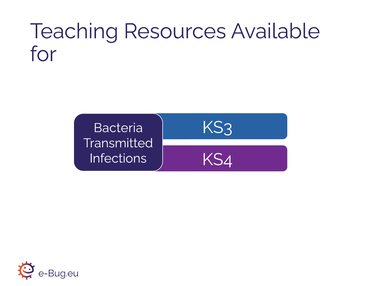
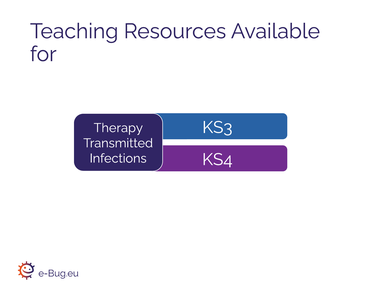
Bacteria: Bacteria -> Therapy
